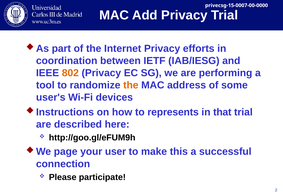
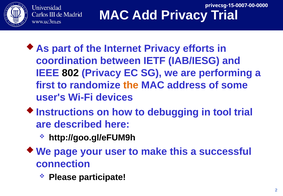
802 colour: orange -> black
tool: tool -> first
represents: represents -> debugging
that: that -> tool
